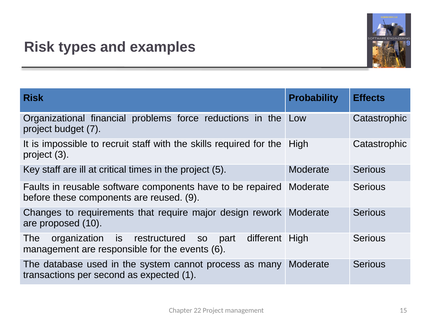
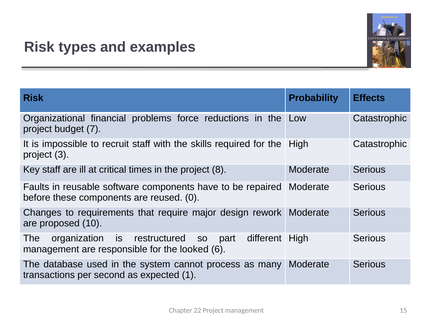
5: 5 -> 8
9: 9 -> 0
events: events -> looked
